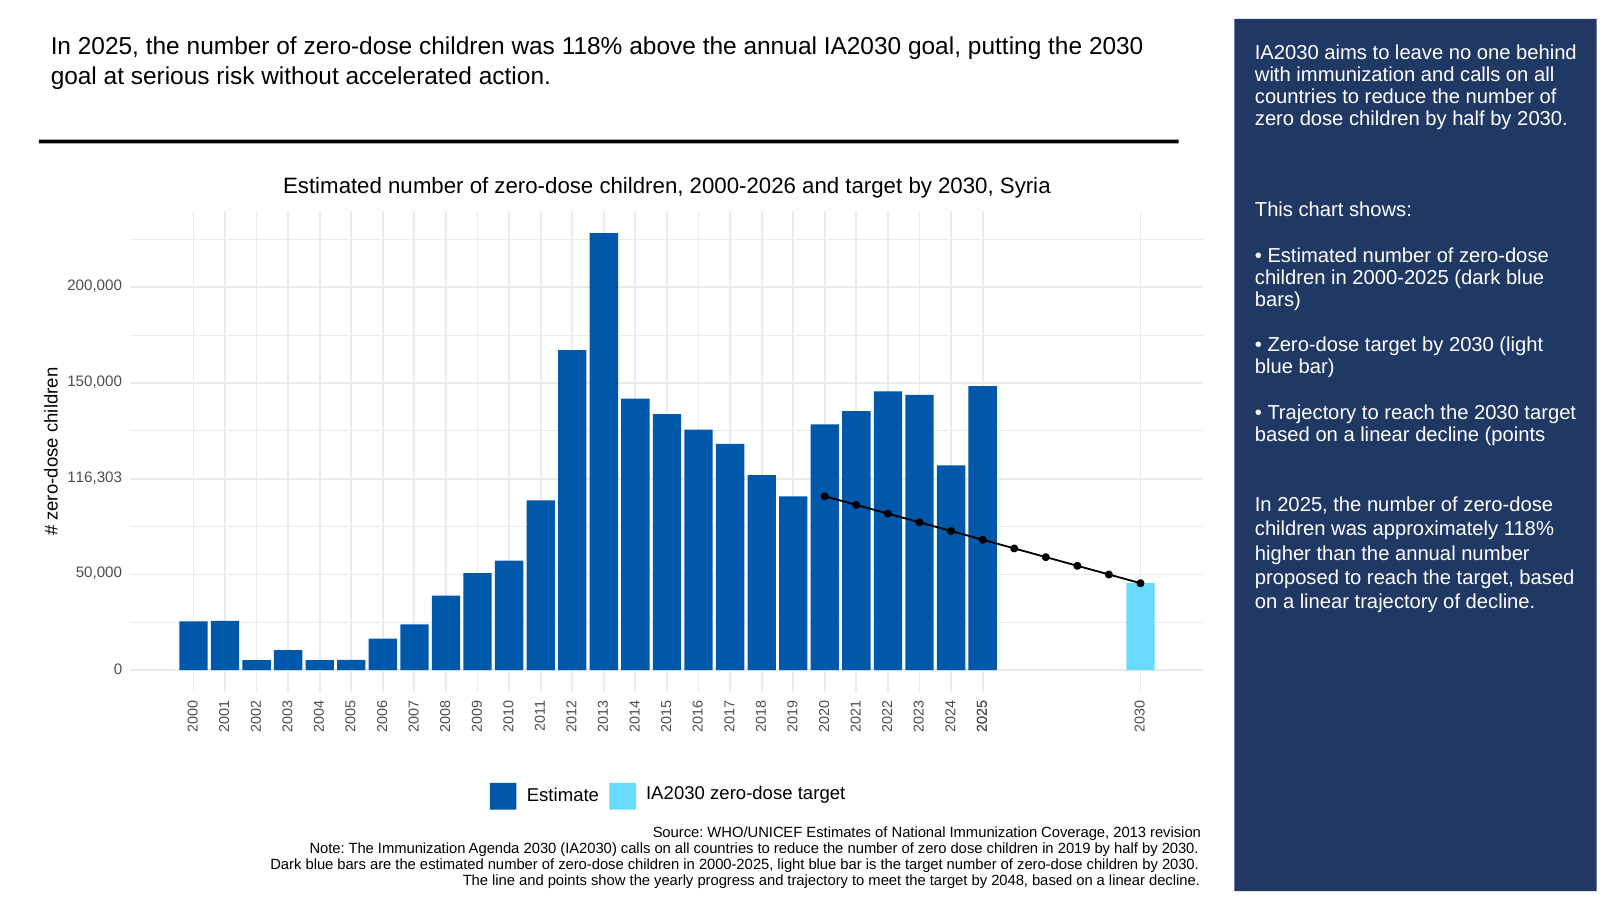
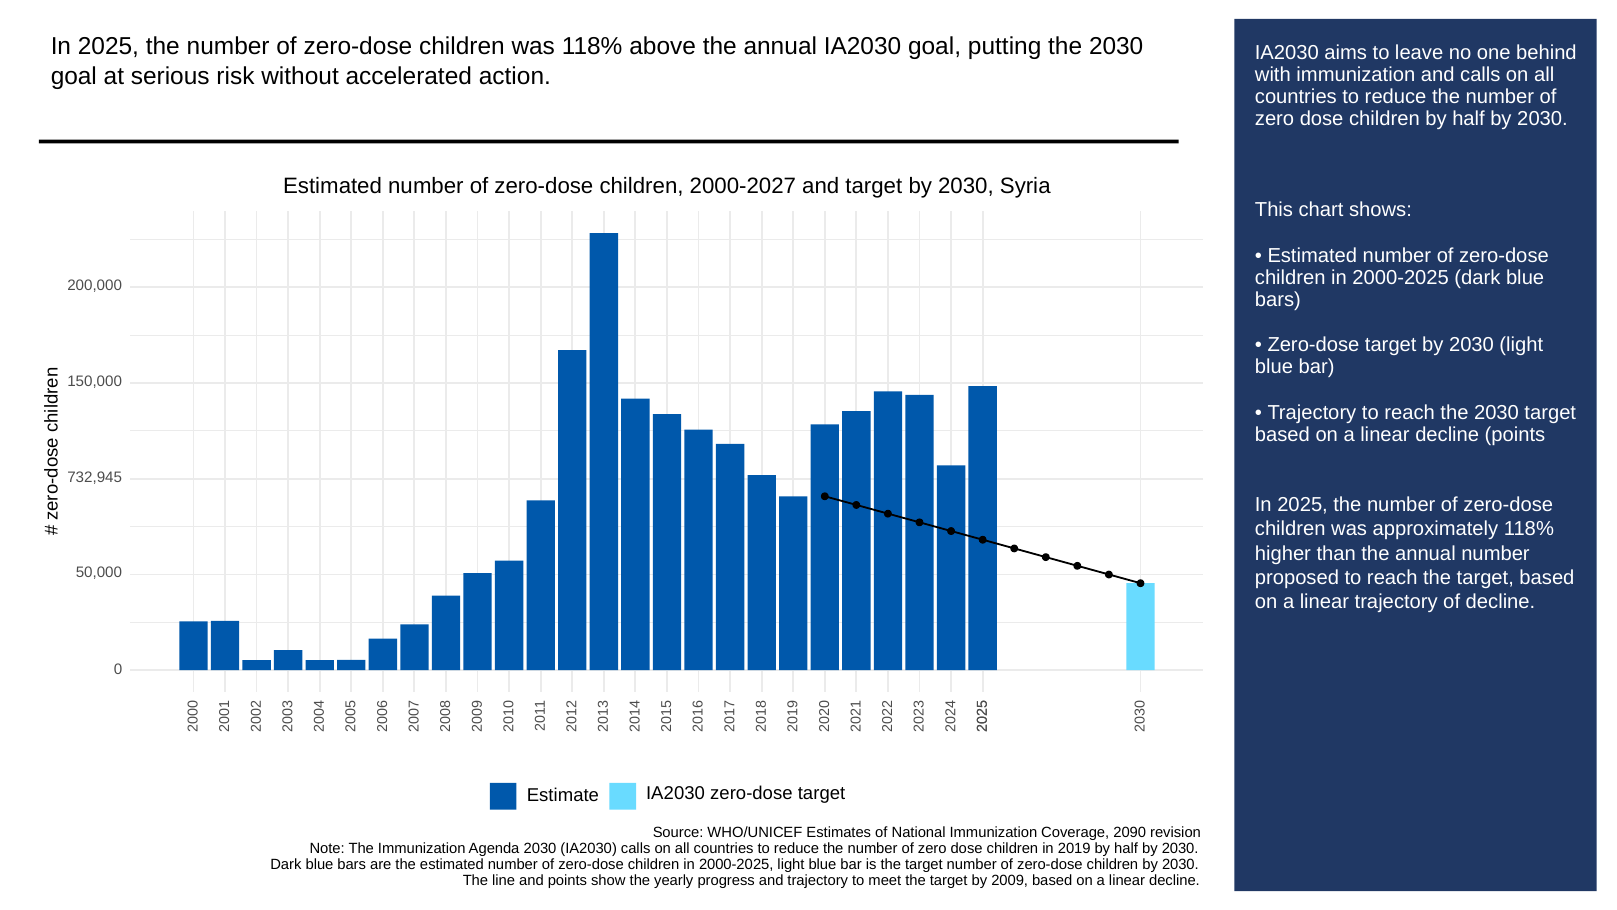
2000-2026: 2000-2026 -> 2000-2027
116,303: 116,303 -> 732,945
2013: 2013 -> 2090
2048: 2048 -> 2009
